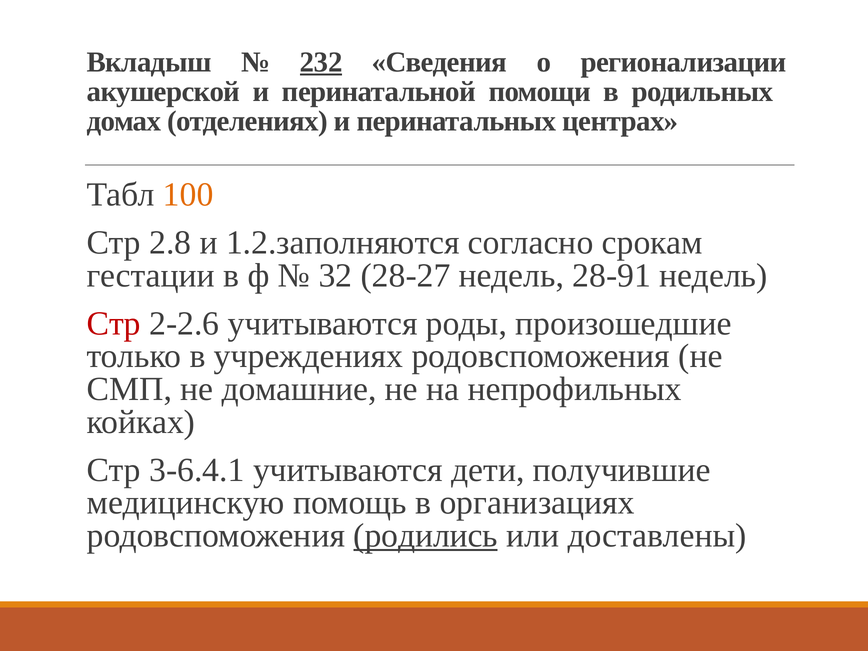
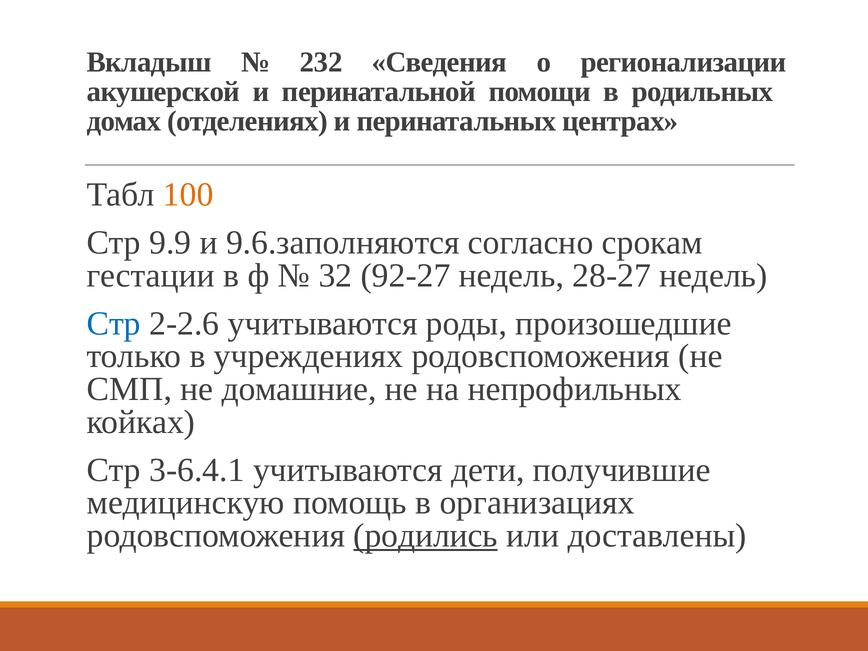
232 underline: present -> none
2.8: 2.8 -> 9.9
1.2.заполняются: 1.2.заполняются -> 9.6.заполняются
28-27: 28-27 -> 92-27
28-91: 28-91 -> 28-27
Стр at (114, 323) colour: red -> blue
